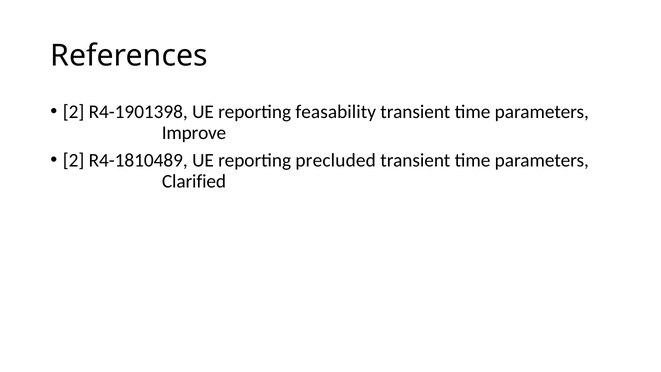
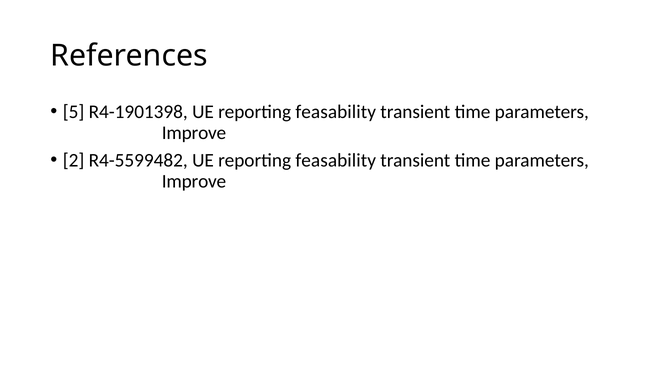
2 at (74, 112): 2 -> 5
R4-1810489: R4-1810489 -> R4-5599482
precluded at (336, 160): precluded -> feasability
Clarified at (194, 181): Clarified -> Improve
